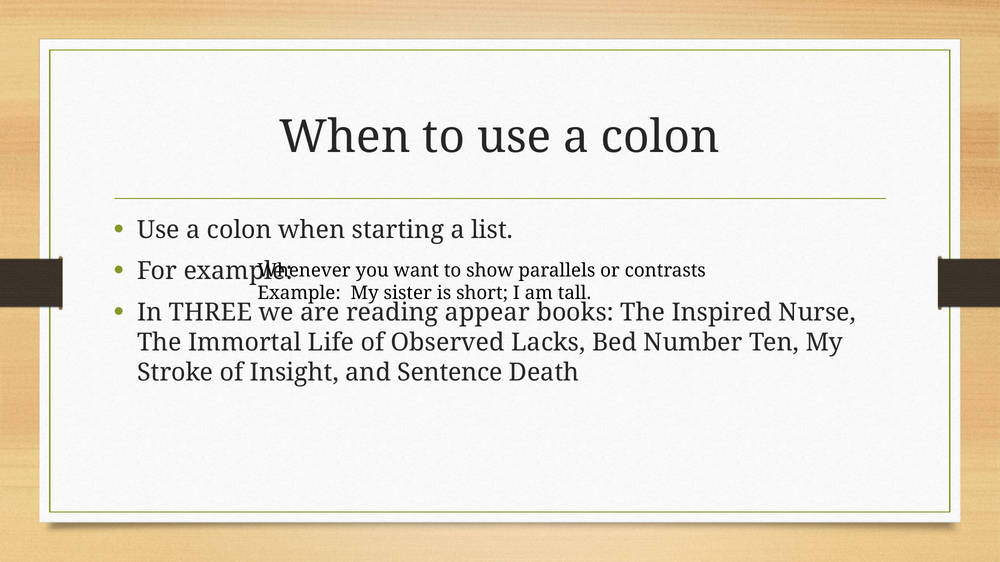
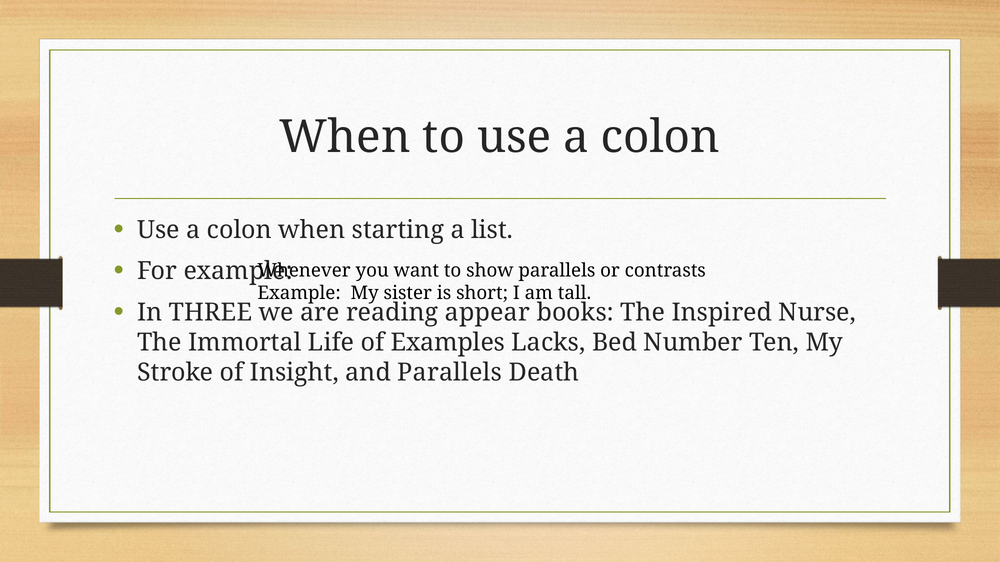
Observed: Observed -> Examples
and Sentence: Sentence -> Parallels
